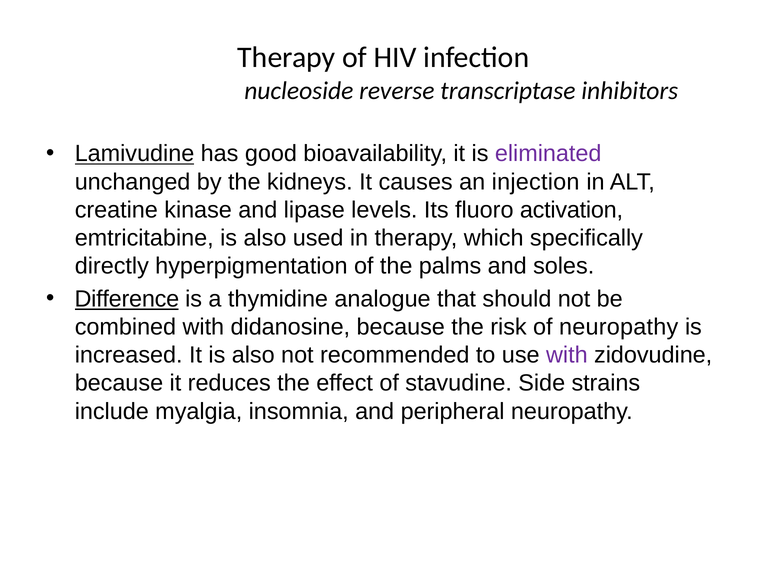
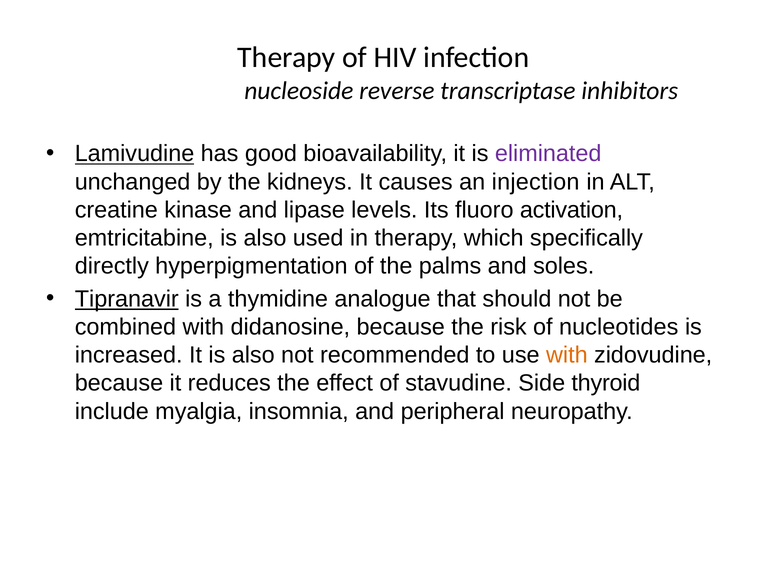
Difference: Difference -> Tipranavir
of neuropathy: neuropathy -> nucleotides
with at (567, 355) colour: purple -> orange
strains: strains -> thyroid
